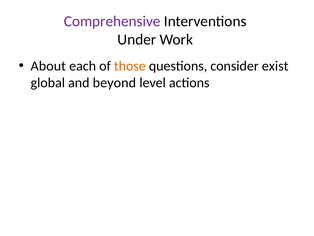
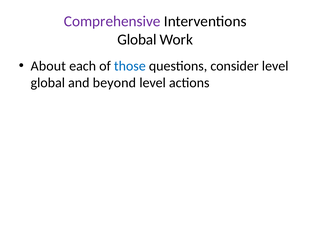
Under at (137, 40): Under -> Global
those colour: orange -> blue
consider exist: exist -> level
